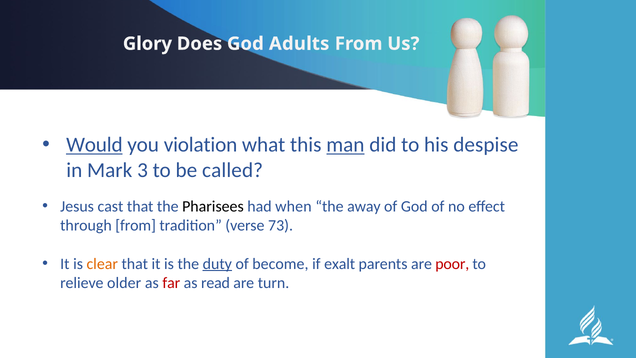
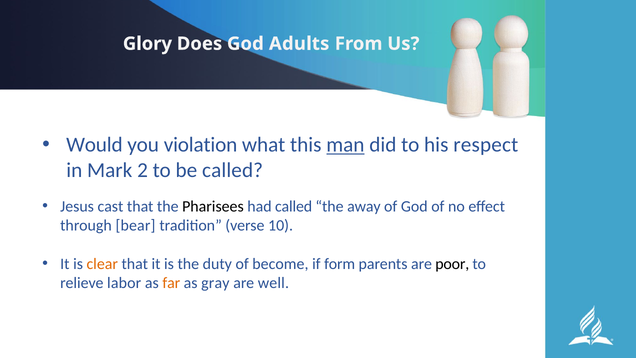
Would underline: present -> none
despise: despise -> respect
3: 3 -> 2
had when: when -> called
through from: from -> bear
73: 73 -> 10
duty underline: present -> none
exalt: exalt -> form
poor colour: red -> black
older: older -> labor
far colour: red -> orange
read: read -> gray
turn: turn -> well
